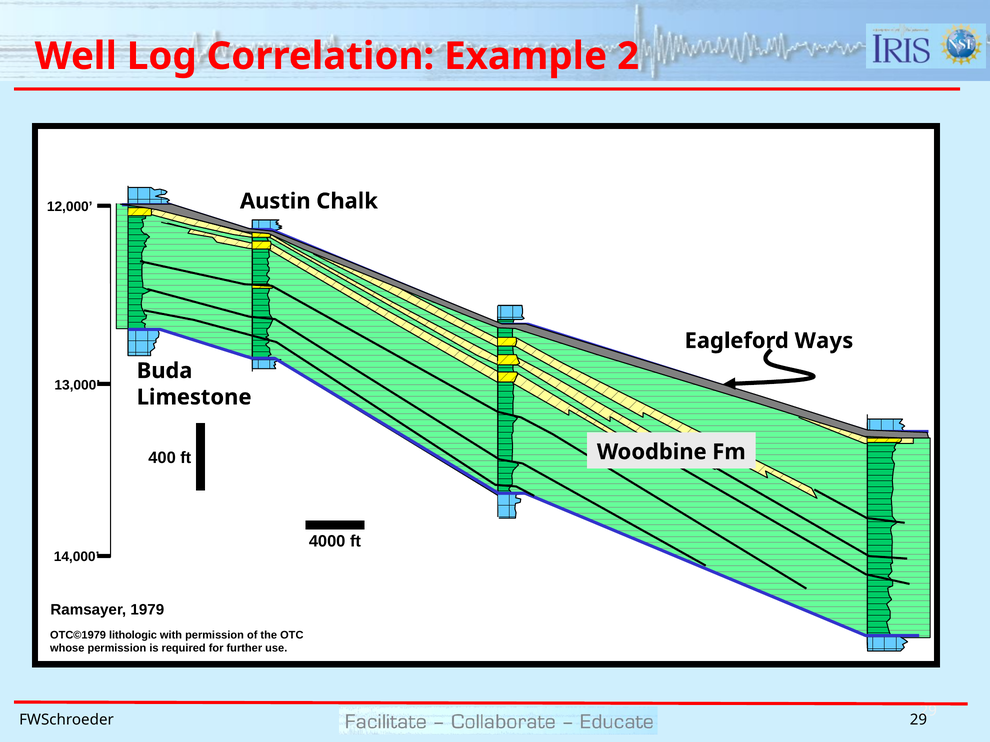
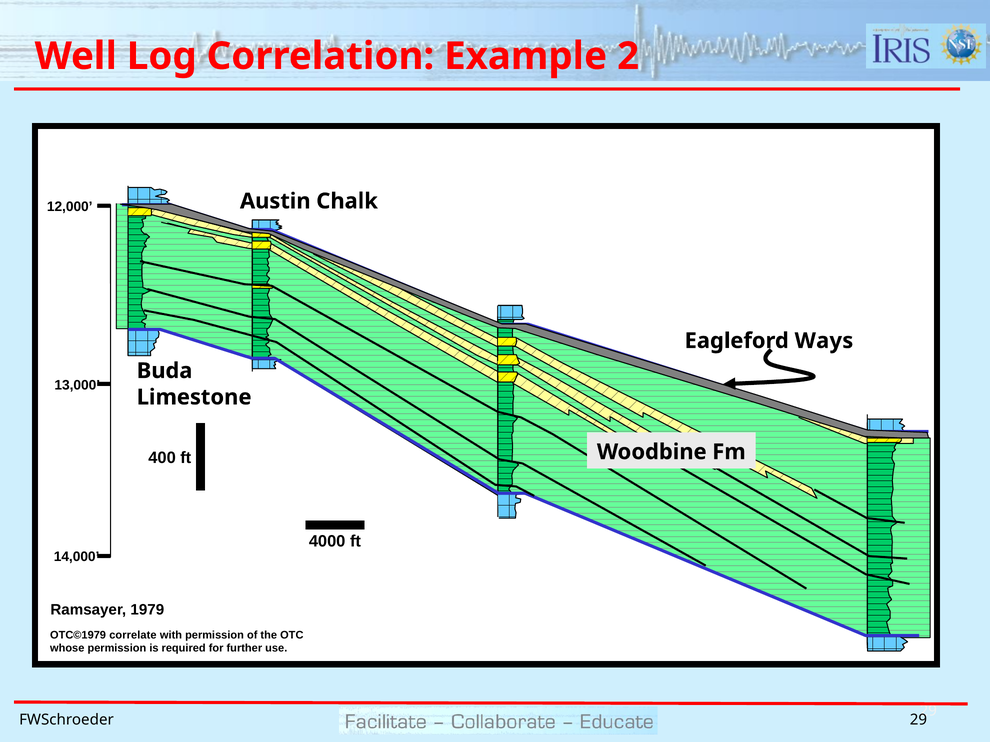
lithologic: lithologic -> correlate
